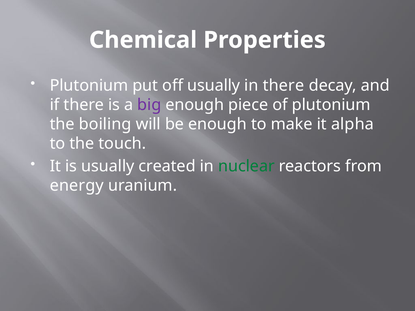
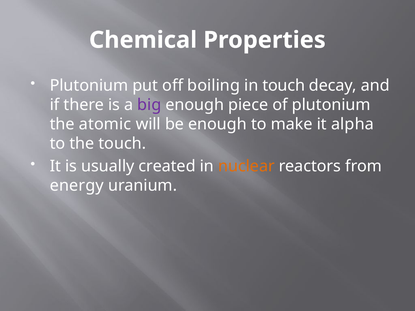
off usually: usually -> boiling
in there: there -> touch
boiling: boiling -> atomic
nuclear colour: green -> orange
